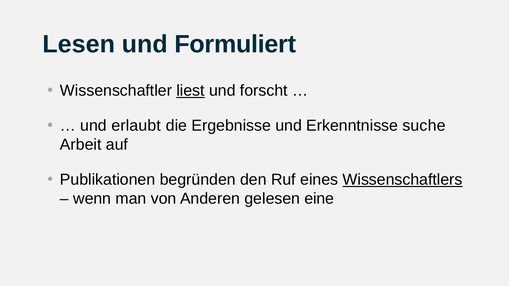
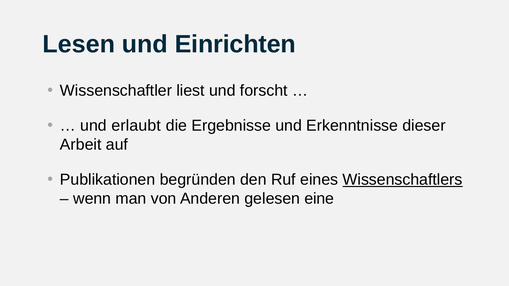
Formuliert: Formuliert -> Einrichten
liest underline: present -> none
suche: suche -> dieser
